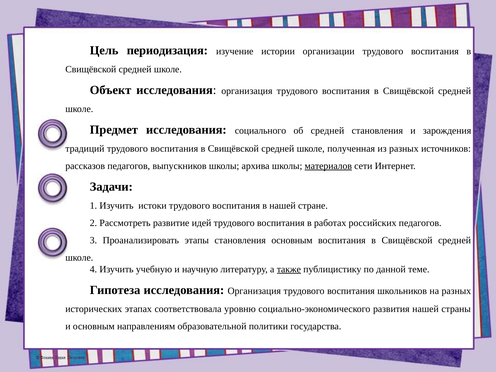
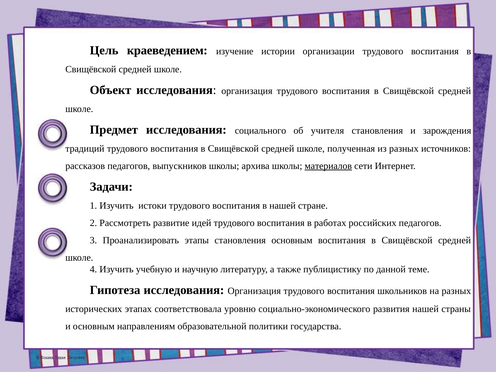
периодизация: периодизация -> краеведением
об средней: средней -> учителя
также underline: present -> none
